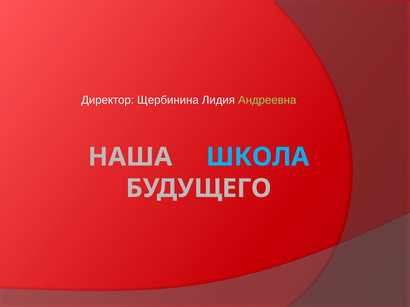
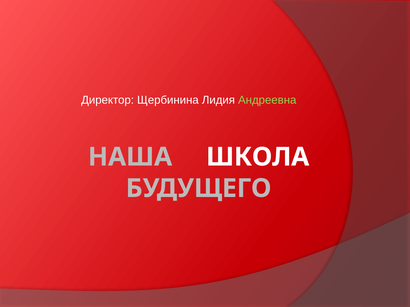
ШКОЛА colour: light blue -> white
